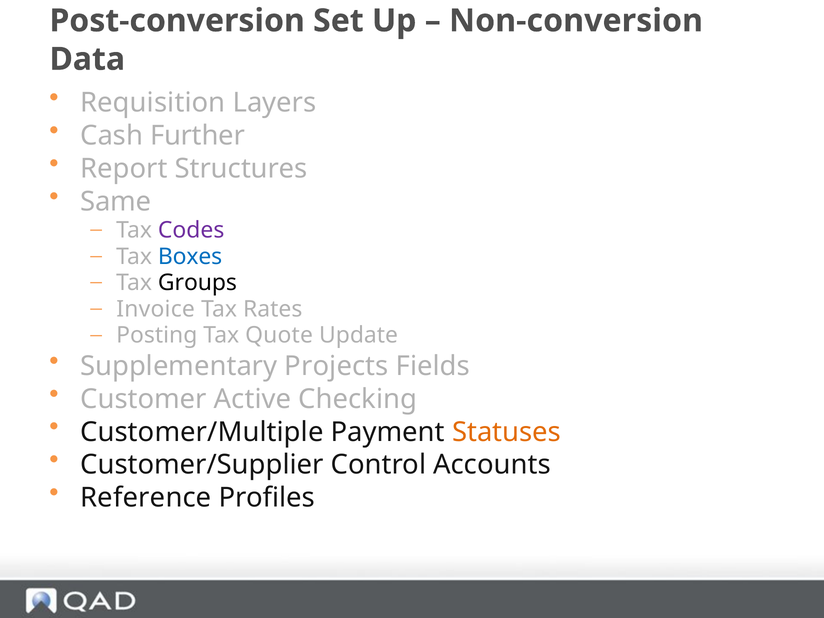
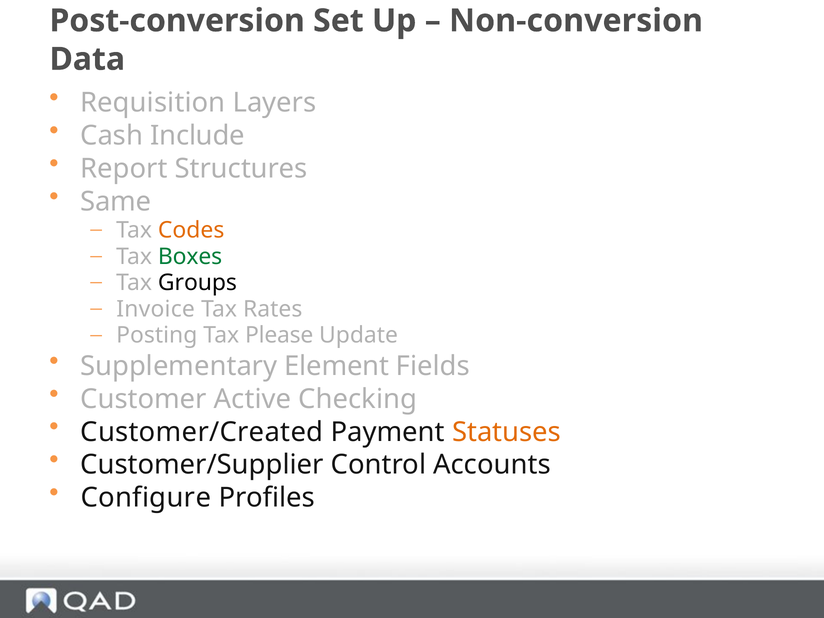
Further: Further -> Include
Codes colour: purple -> orange
Boxes colour: blue -> green
Quote: Quote -> Please
Projects: Projects -> Element
Customer/Multiple: Customer/Multiple -> Customer/Created
Reference: Reference -> Configure
